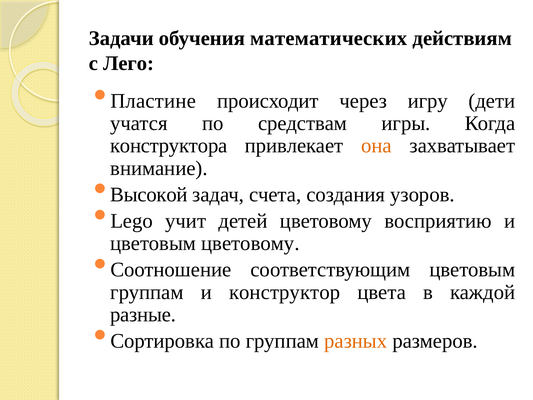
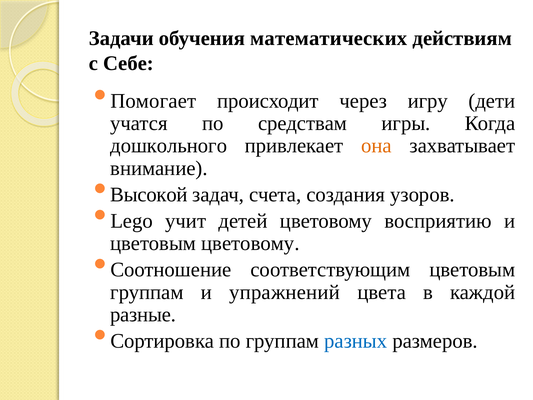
Лего: Лего -> Себе
Пластине: Пластине -> Помогает
конструктора: конструктора -> дошкольного
конструктор: конструктор -> упражнений
разных colour: orange -> blue
